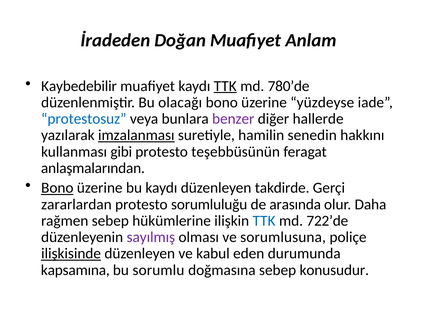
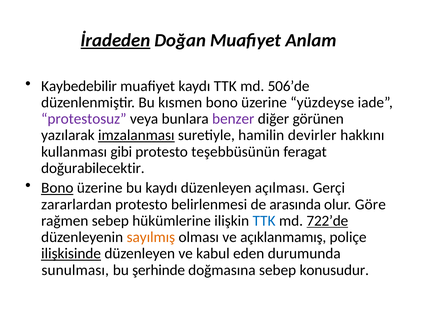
İradeden underline: none -> present
TTK at (225, 86) underline: present -> none
780’de: 780’de -> 506’de
olacağı: olacağı -> kısmen
protestosuz colour: blue -> purple
hallerde: hallerde -> görünen
senedin: senedin -> devirler
anlaşmalarından: anlaşmalarından -> doğurabilecektir
takdirde: takdirde -> açılması
sorumluluğu: sorumluluğu -> belirlenmesi
Daha: Daha -> Göre
722’de underline: none -> present
sayılmış colour: purple -> orange
sorumlusuna: sorumlusuna -> açıklanmamış
kapsamına: kapsamına -> sunulması
sorumlu: sorumlu -> şerhinde
